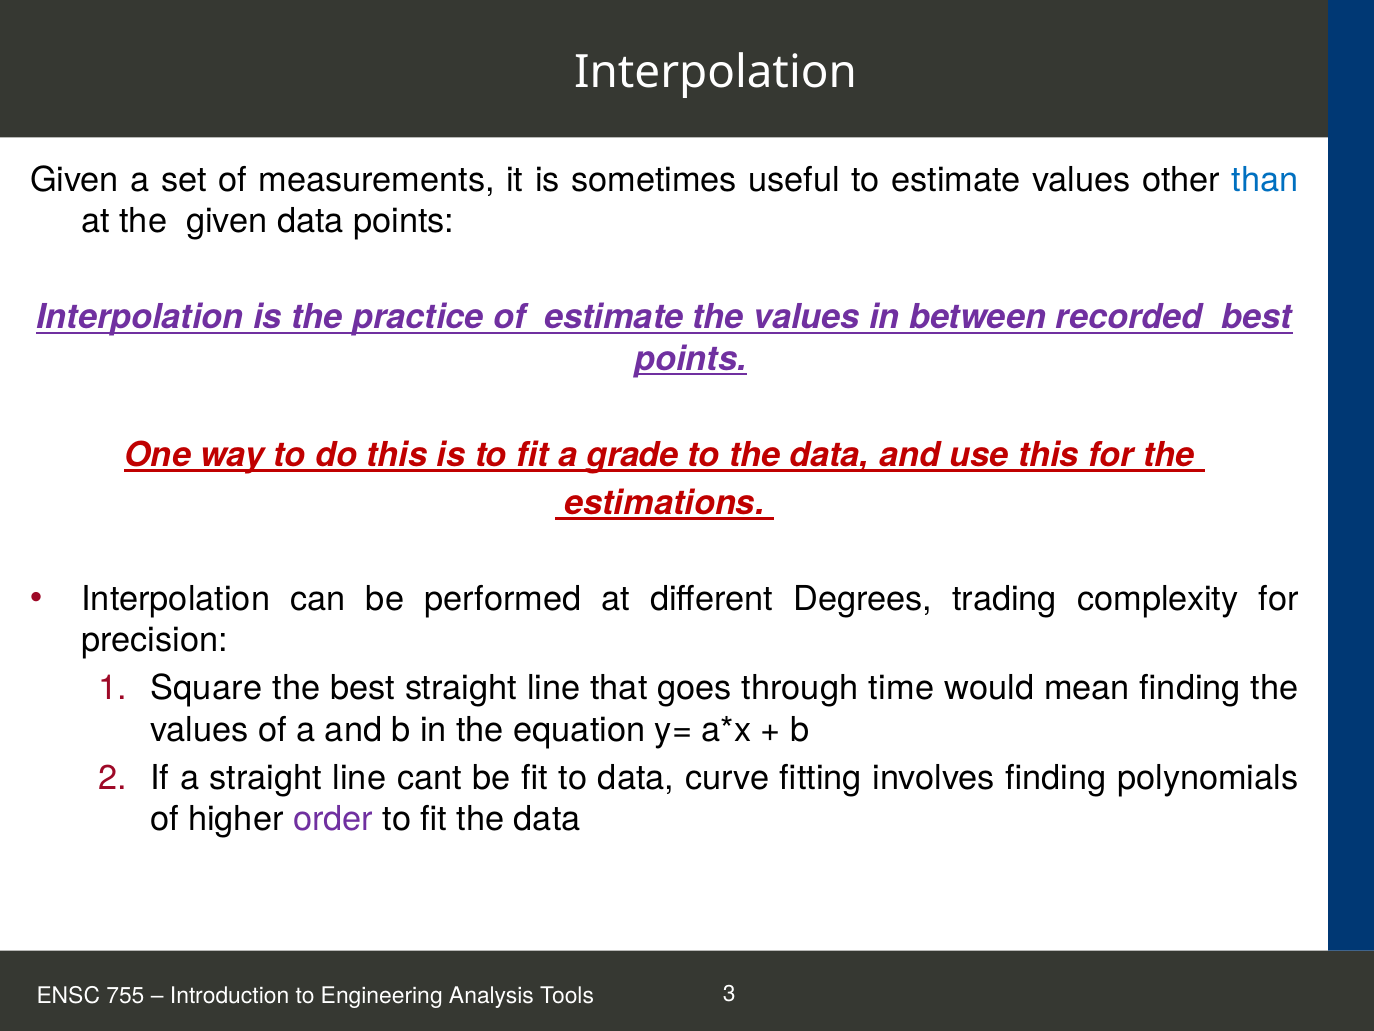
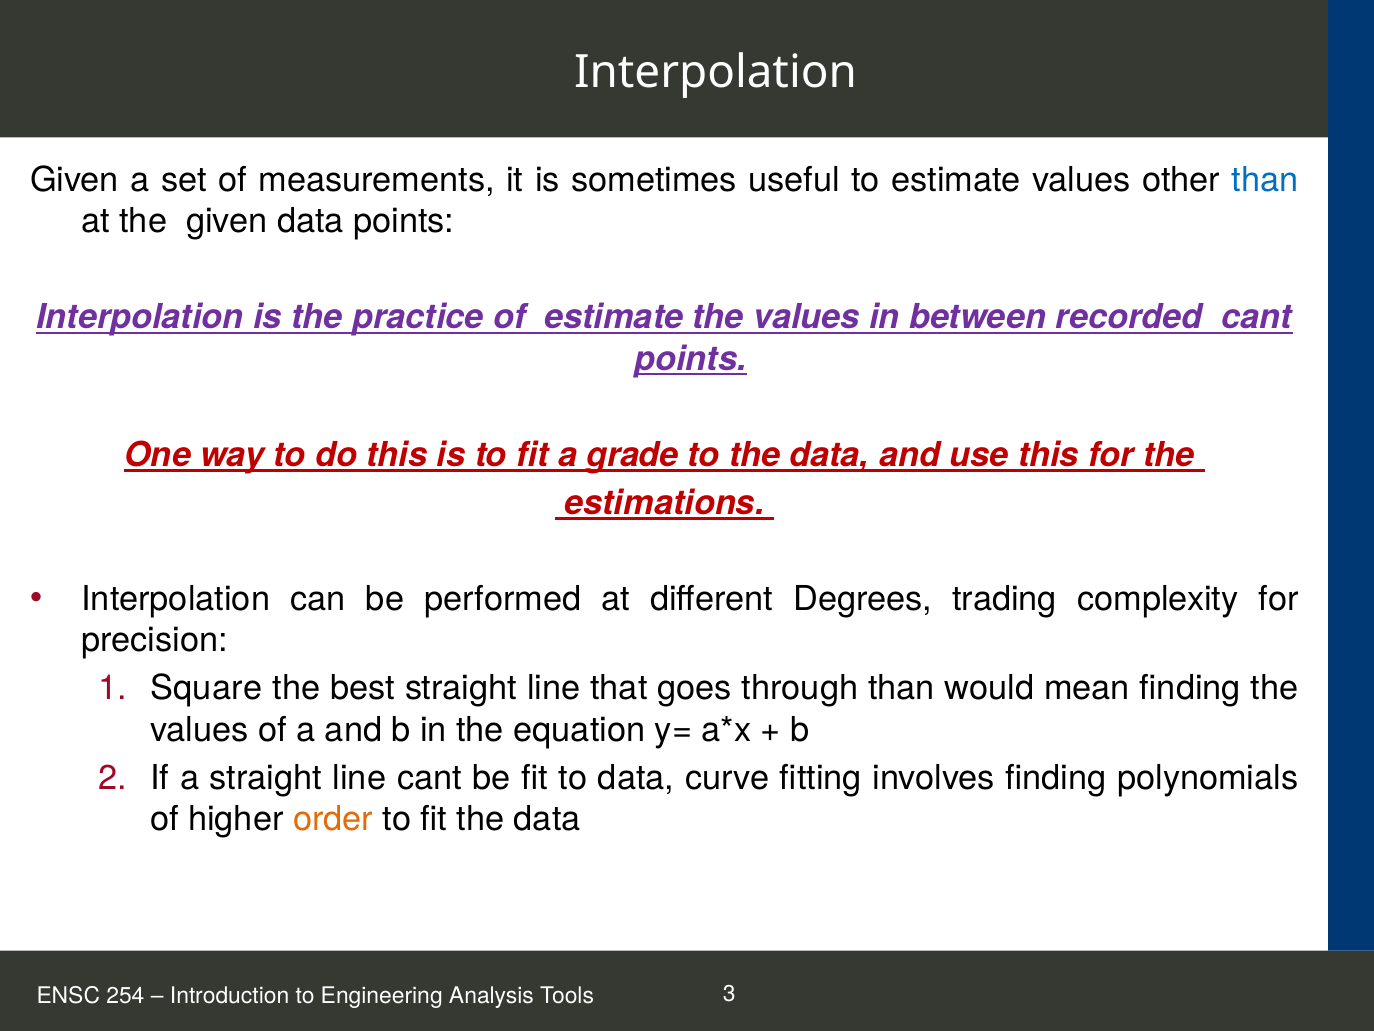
recorded best: best -> cant
through time: time -> than
order colour: purple -> orange
755: 755 -> 254
